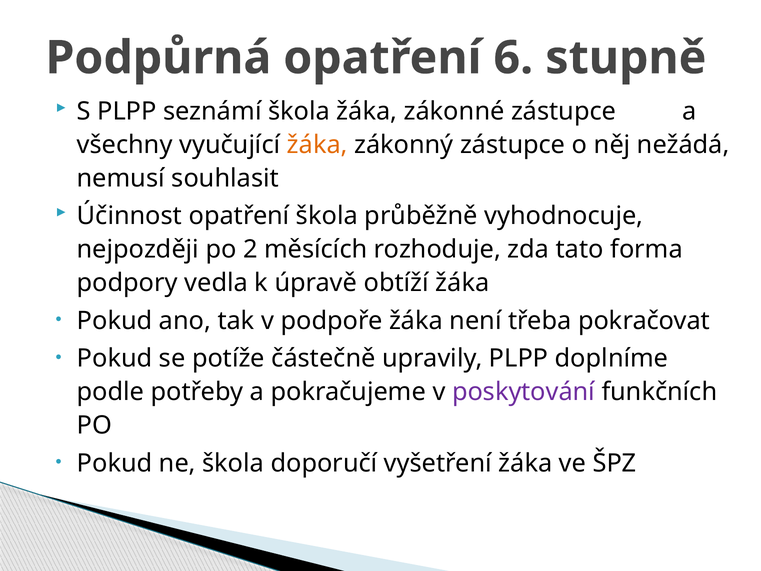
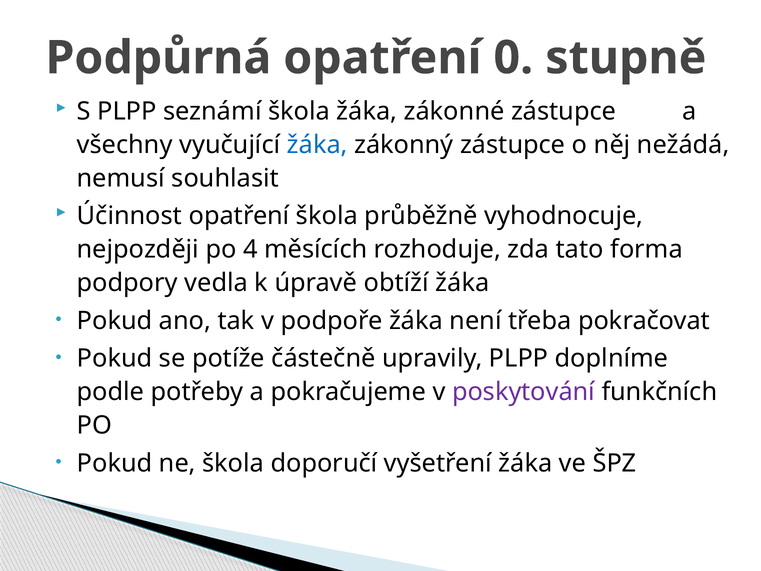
6: 6 -> 0
žáka at (317, 145) colour: orange -> blue
2: 2 -> 4
